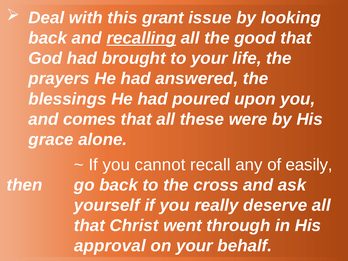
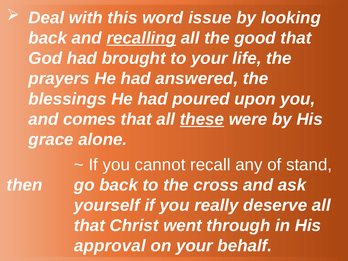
grant: grant -> word
these underline: none -> present
easily: easily -> stand
